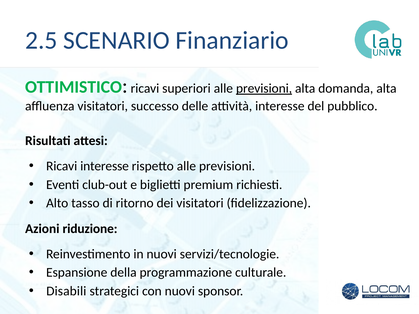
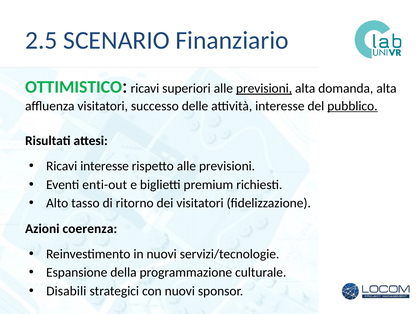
pubblico underline: none -> present
club-out: club-out -> enti-out
riduzione: riduzione -> coerenza
